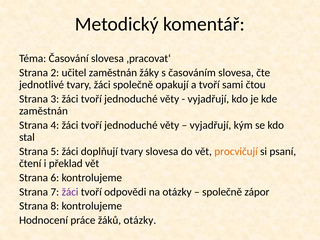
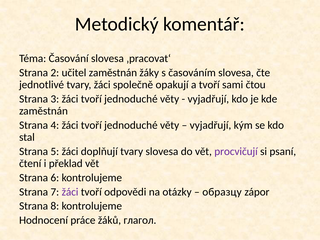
procvičují colour: orange -> purple
společně at (222, 192): společně -> образцу
žáků otázky: otázky -> глагол
